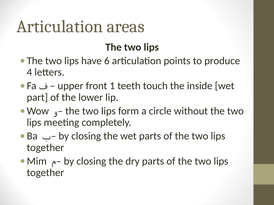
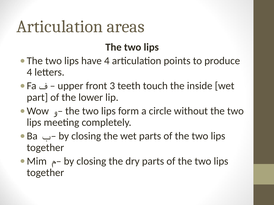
have 6: 6 -> 4
1: 1 -> 3
